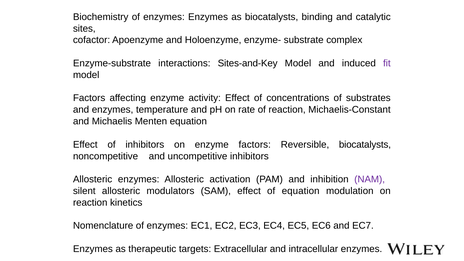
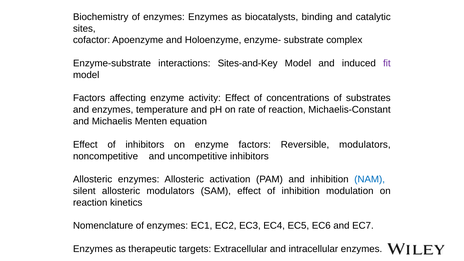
Reversible biocatalysts: biocatalysts -> modulators
NAM colour: purple -> blue
of equation: equation -> inhibition
